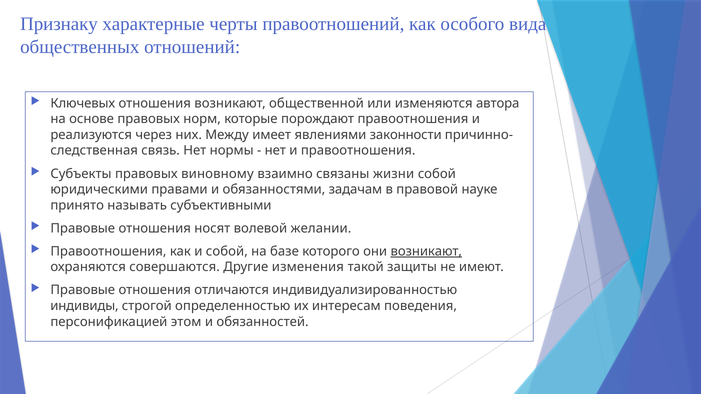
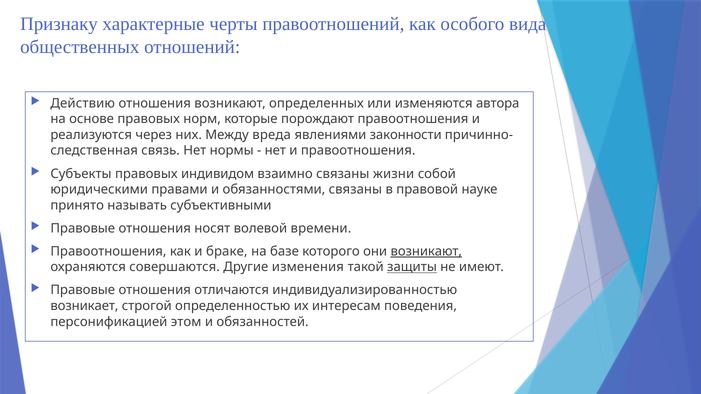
Ключевых: Ключевых -> Действию
общественной: общественной -> определенных
имеет: имеет -> вреда
виновному: виновному -> индивидом
обязанностями задачам: задачам -> связаны
желании: желании -> времени
и собой: собой -> браке
защиты underline: none -> present
индивиды: индивиды -> возникает
